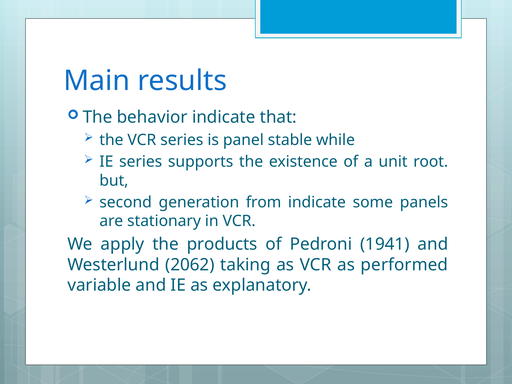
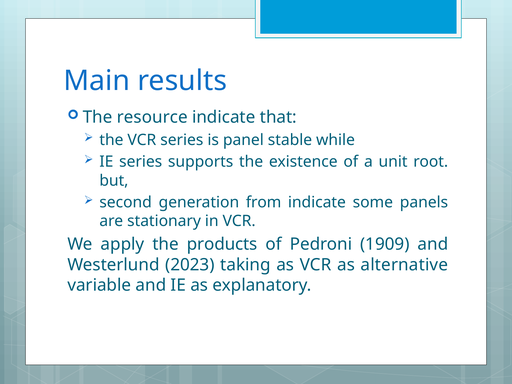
behavior: behavior -> resource
1941: 1941 -> 1909
2062: 2062 -> 2023
performed: performed -> alternative
